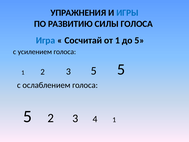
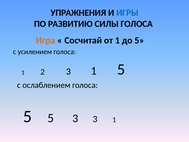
Игра colour: blue -> orange
2 3 5: 5 -> 1
5 2: 2 -> 5
3 4: 4 -> 3
